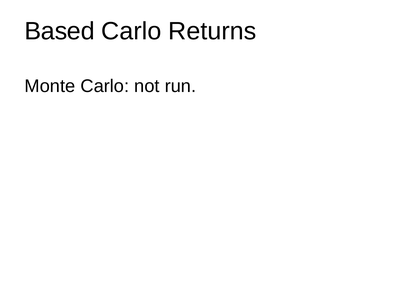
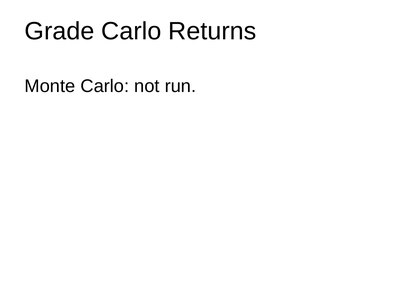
Based: Based -> Grade
